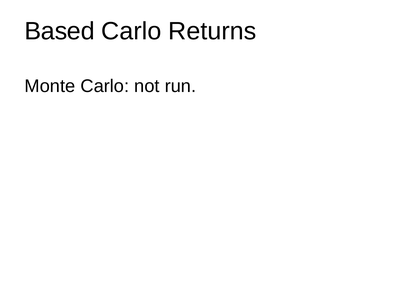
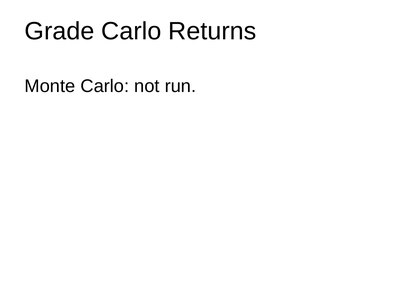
Based: Based -> Grade
